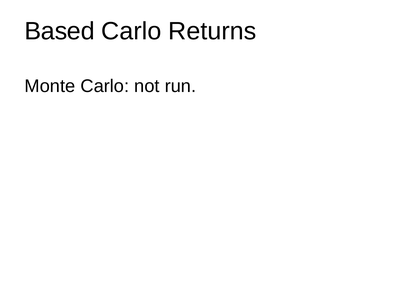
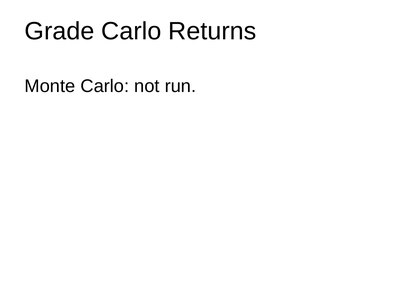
Based: Based -> Grade
